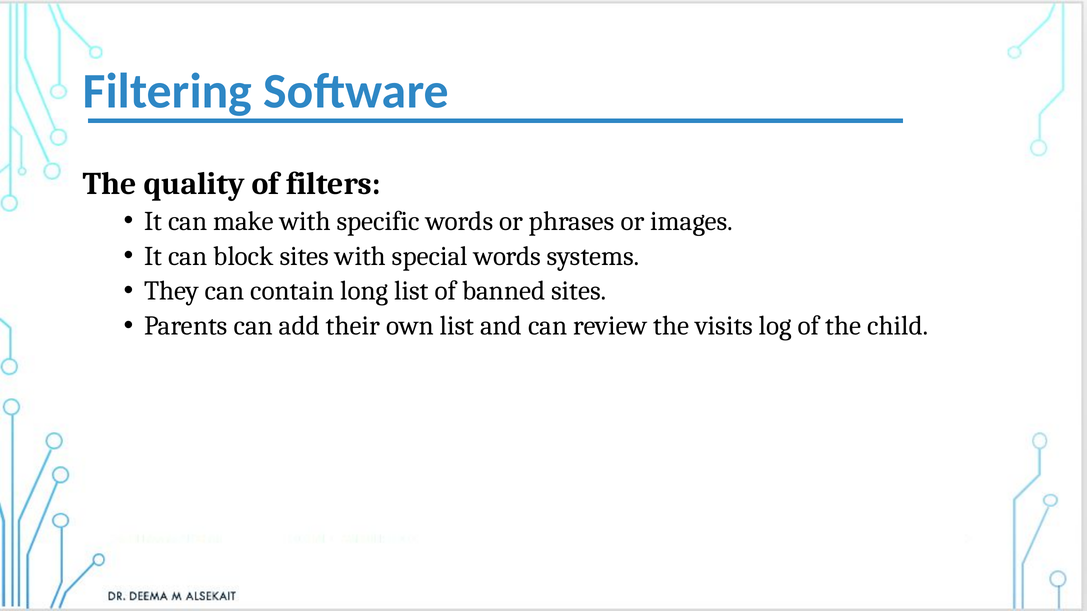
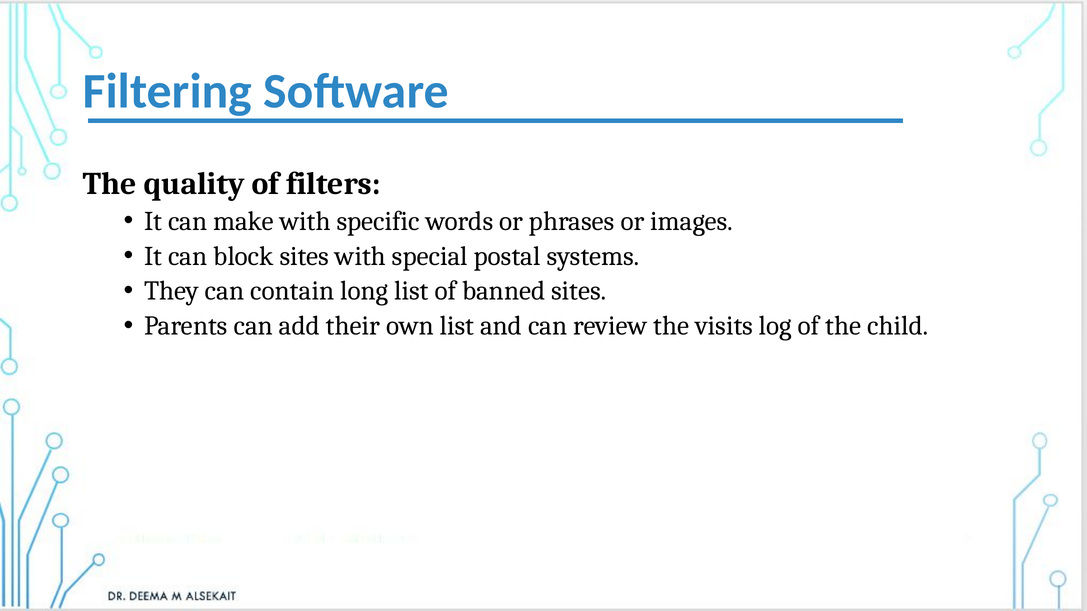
special words: words -> postal
